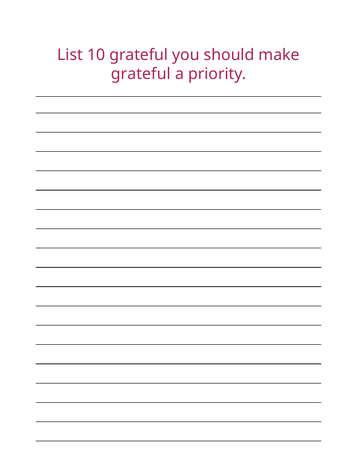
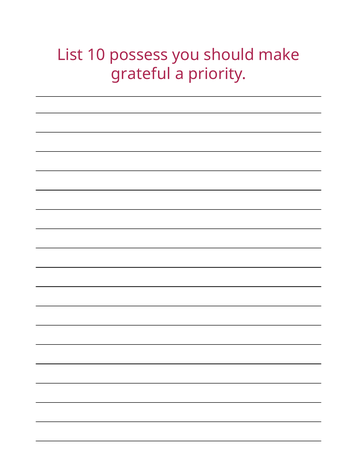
10 grateful: grateful -> possess
